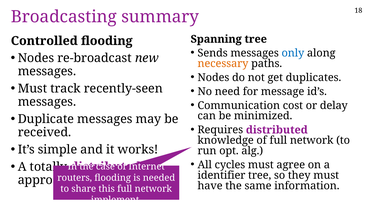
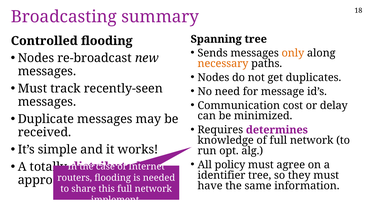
only colour: blue -> orange
Requires distributed: distributed -> determines
cycles: cycles -> policy
